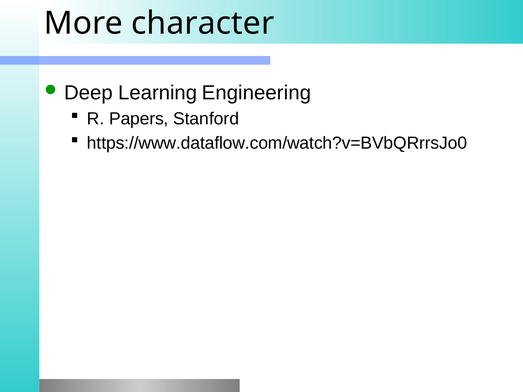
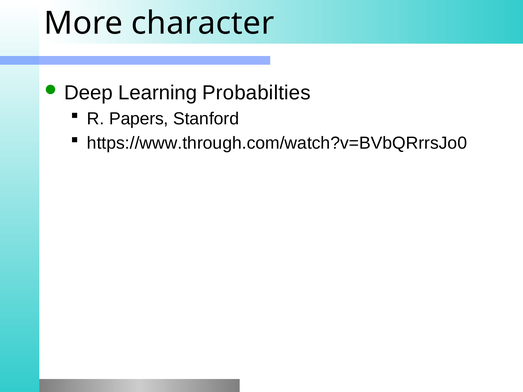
Engineering: Engineering -> Probabilties
https://www.dataflow.com/watch?v=BVbQRrrsJo0: https://www.dataflow.com/watch?v=BVbQRrrsJo0 -> https://www.through.com/watch?v=BVbQRrrsJo0
